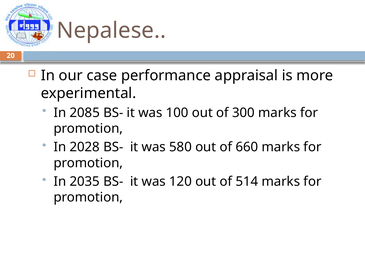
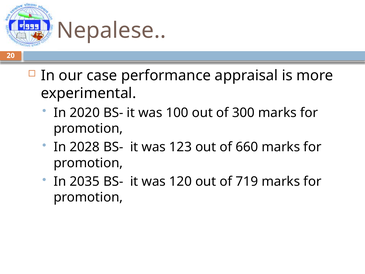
2085: 2085 -> 2020
580: 580 -> 123
514: 514 -> 719
